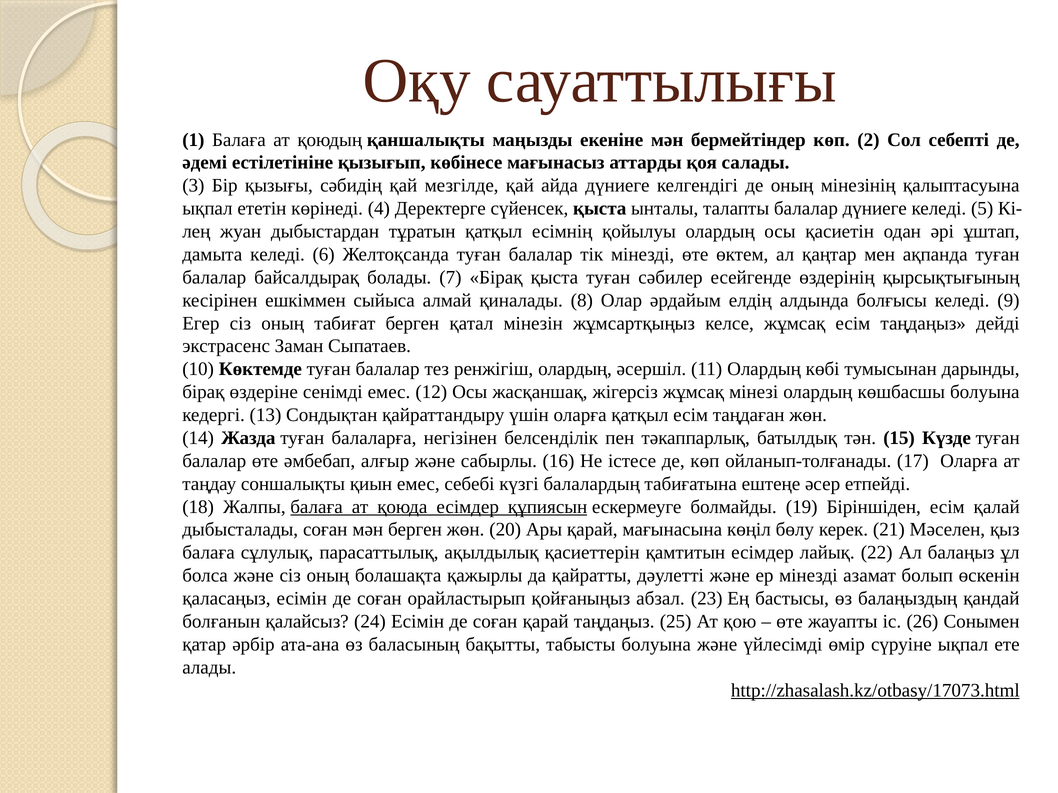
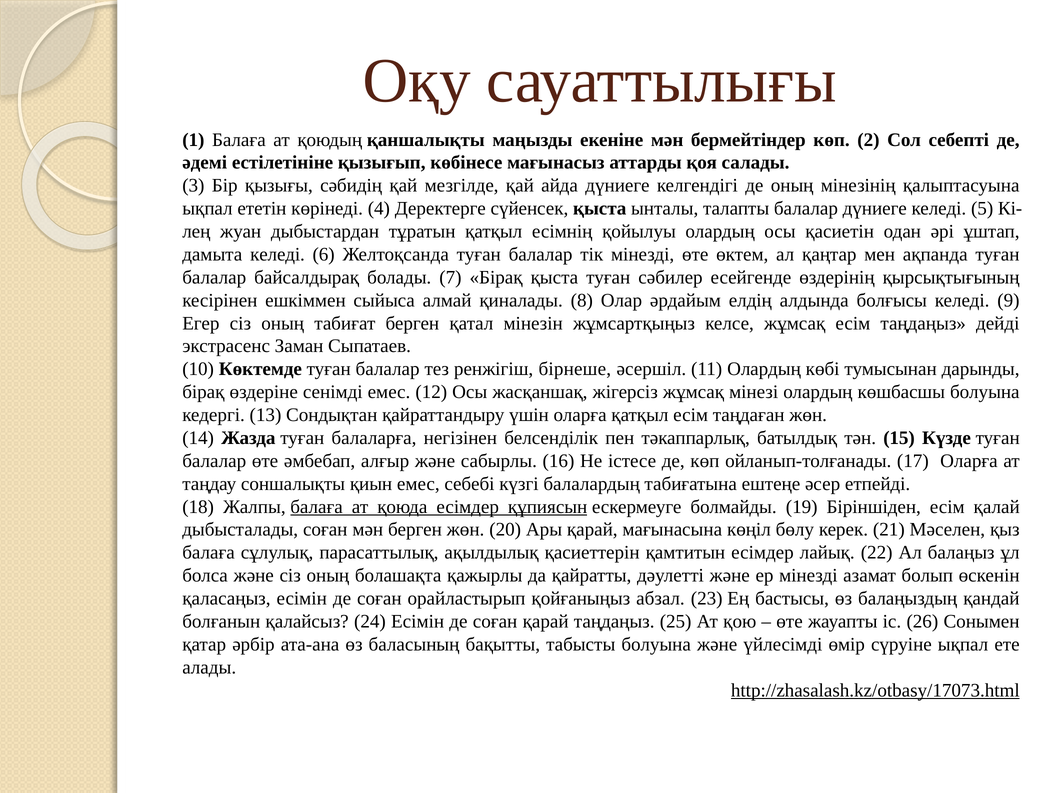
ренжігіш олардың: олардың -> бірнеше
